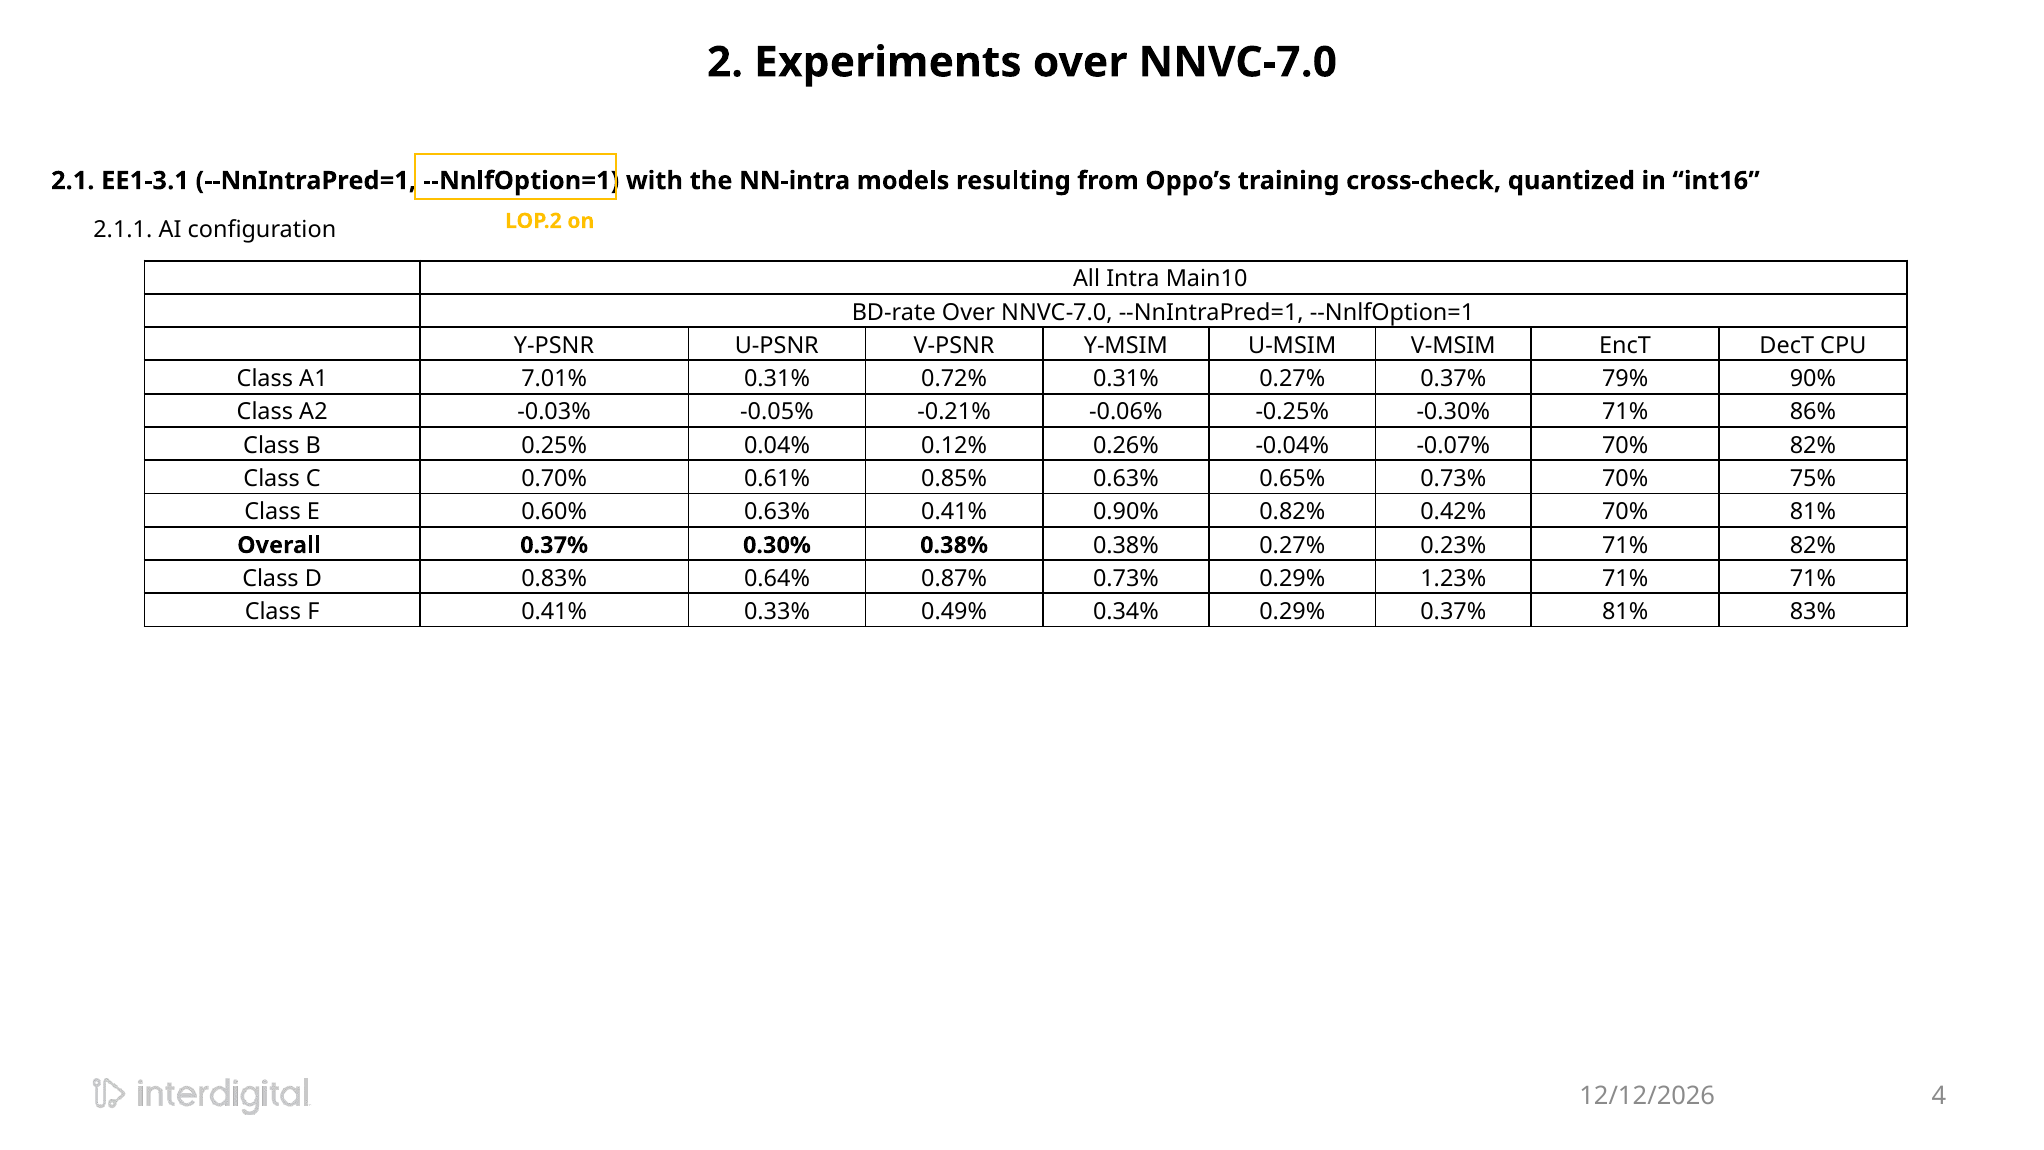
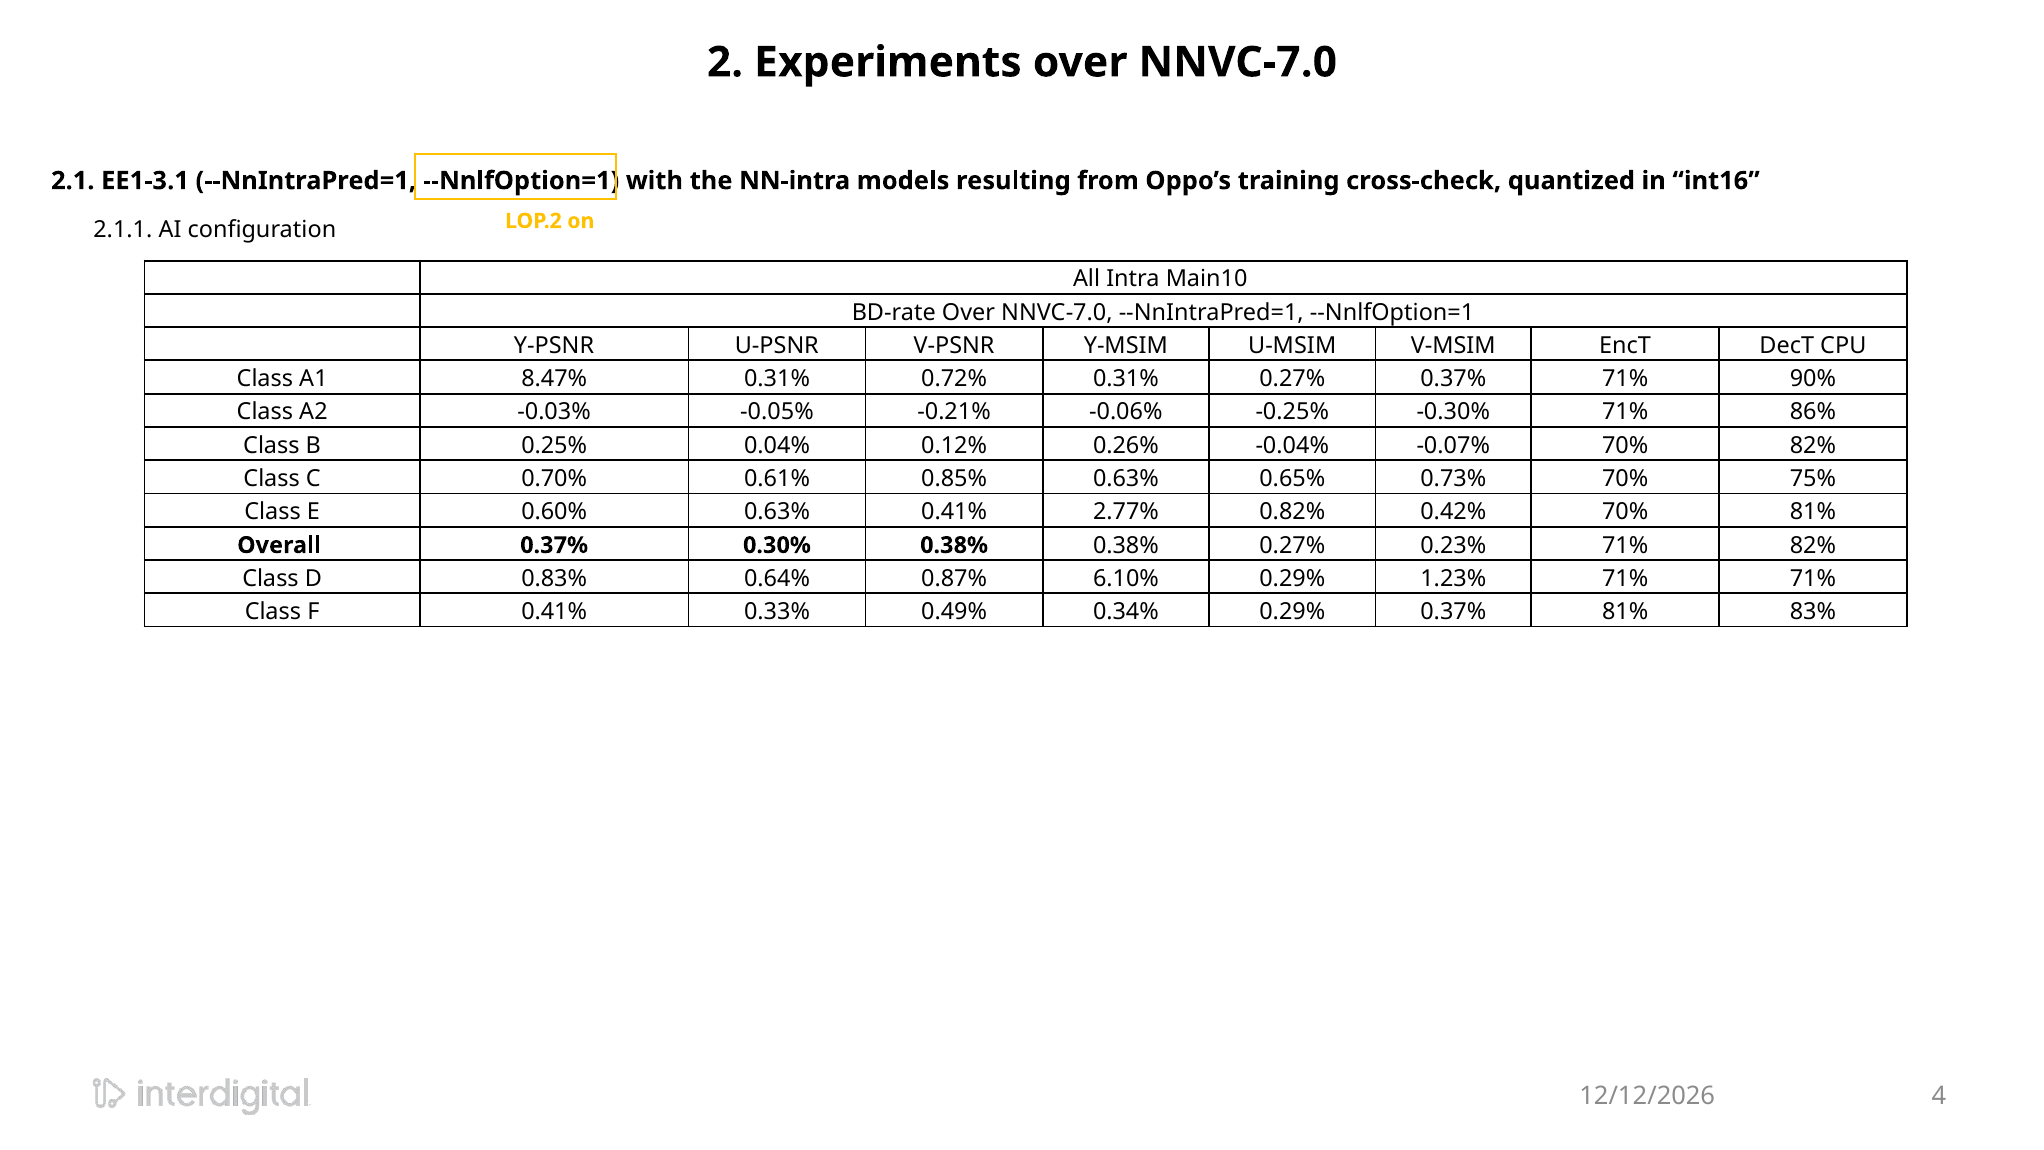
7.01%: 7.01% -> 8.47%
0.37% 79%: 79% -> 71%
0.90%: 0.90% -> 2.77%
0.87% 0.73%: 0.73% -> 6.10%
